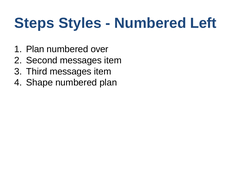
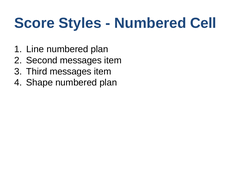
Steps: Steps -> Score
Left: Left -> Cell
Plan at (35, 49): Plan -> Line
over at (100, 49): over -> plan
